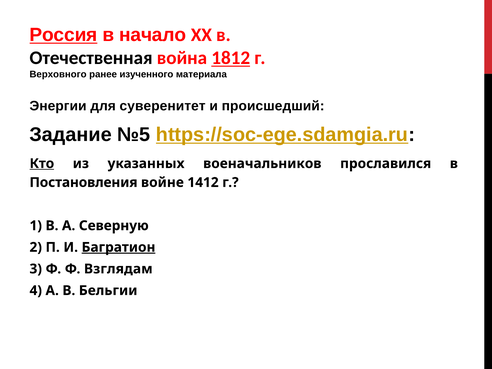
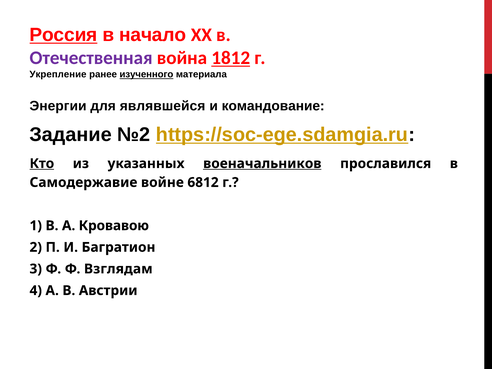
Отечественная colour: black -> purple
Верховного: Верховного -> Укрепление
изученного underline: none -> present
суверенитет: суверенитет -> являвшейся
происшедший: происшедший -> командование
№5: №5 -> №2
военачальников underline: none -> present
Постановления: Постановления -> Самодержавие
1412: 1412 -> 6812
Северную: Северную -> Кровавою
Багратион underline: present -> none
Бельгии: Бельгии -> Австрии
